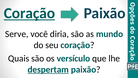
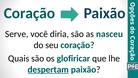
Coração at (29, 13) underline: present -> none
mundo: mundo -> nasceu
versículo: versículo -> glofiricar
